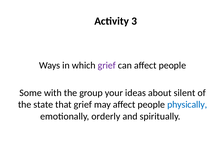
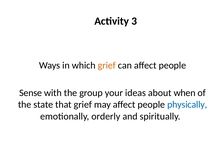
grief at (107, 65) colour: purple -> orange
Some: Some -> Sense
silent: silent -> when
